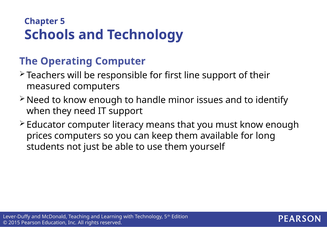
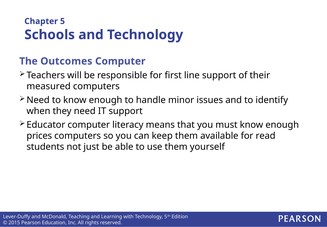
Operating: Operating -> Outcomes
long: long -> read
